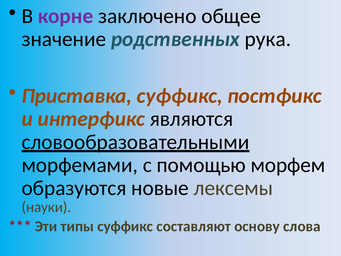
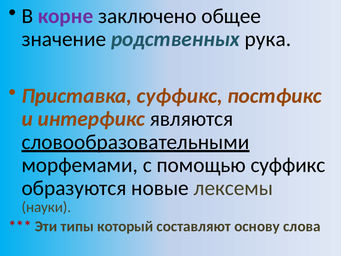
помощью морфем: морфем -> суффикс
типы суффикс: суффикс -> который
